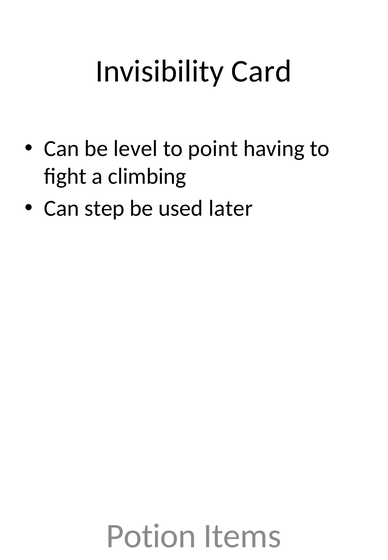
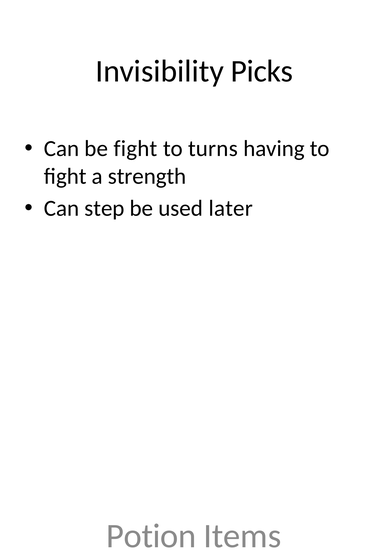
Card: Card -> Picks
be level: level -> fight
point: point -> turns
climbing: climbing -> strength
